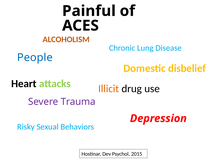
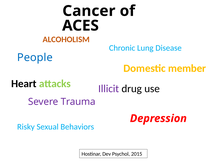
Painful: Painful -> Cancer
disbelief: disbelief -> member
Illicit colour: orange -> purple
